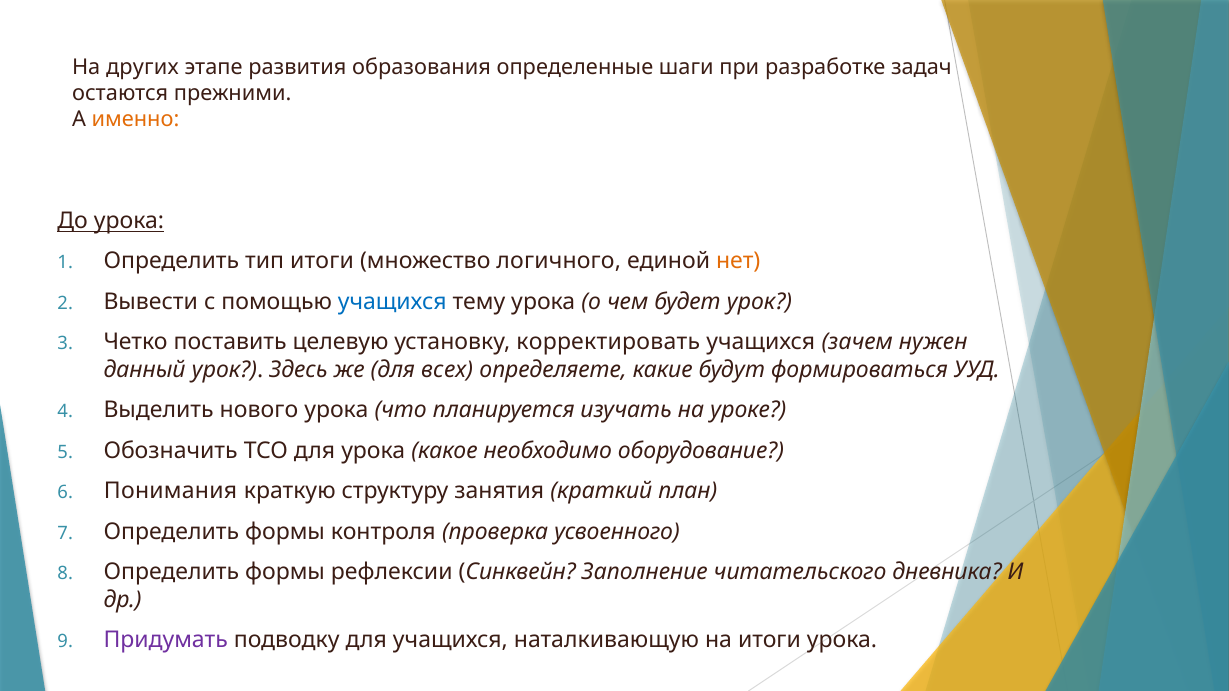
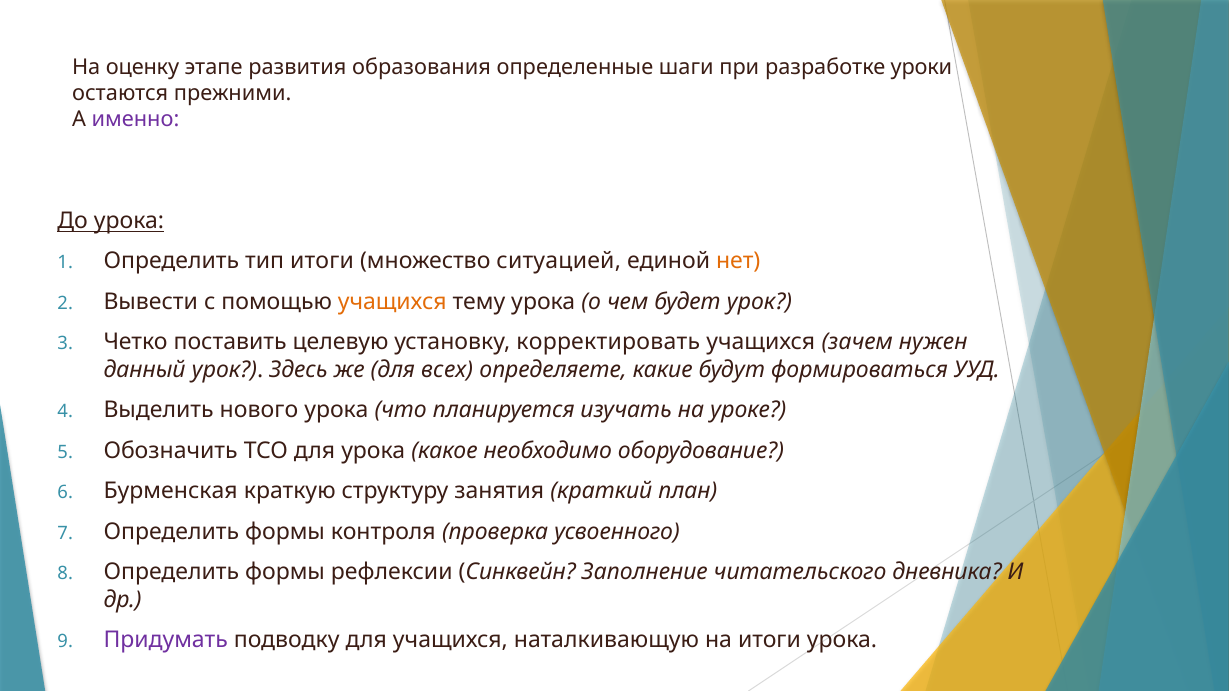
других: других -> оценку
задач: задач -> уроки
именно colour: orange -> purple
логичного: логичного -> ситуацией
учащихся at (392, 302) colour: blue -> orange
Понимания: Понимания -> Бурменская
